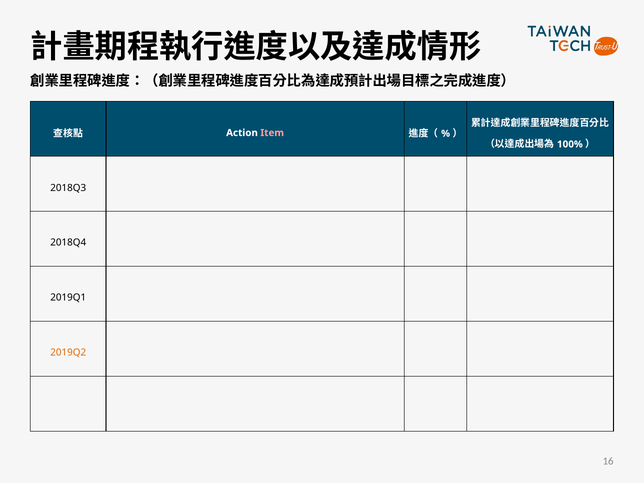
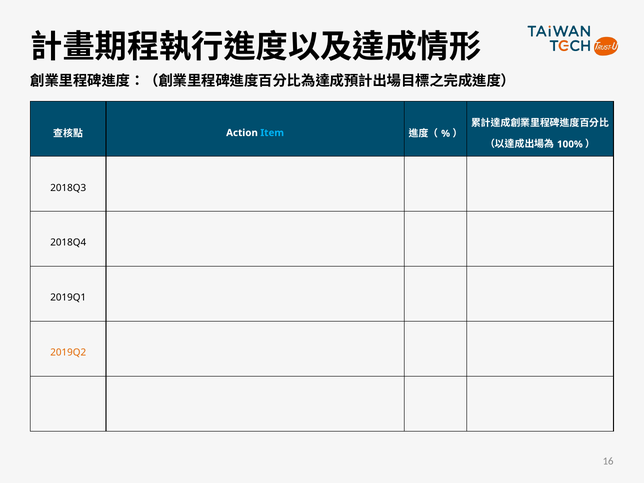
Item colour: pink -> light blue
